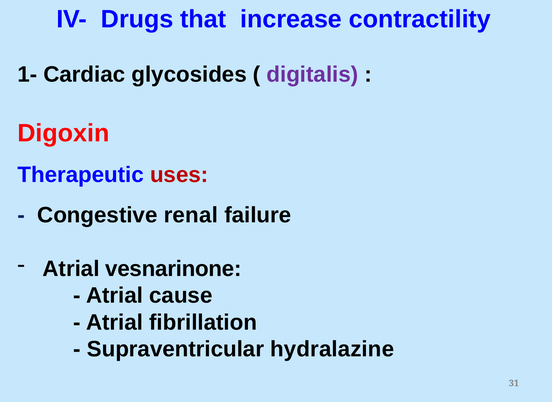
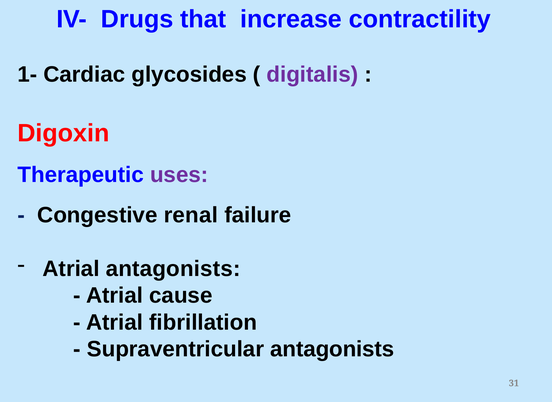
uses colour: red -> purple
Atrial vesnarinone: vesnarinone -> antagonists
Supraventricular hydralazine: hydralazine -> antagonists
